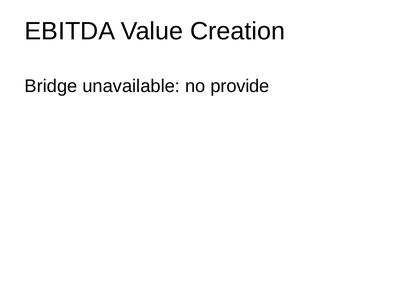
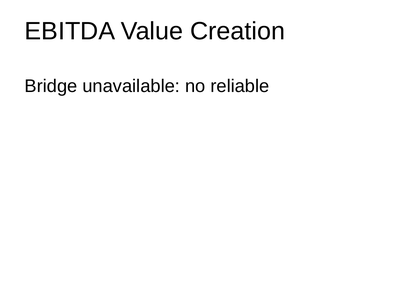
provide: provide -> reliable
